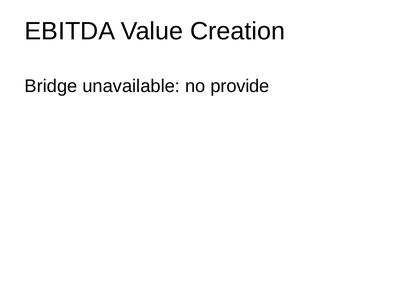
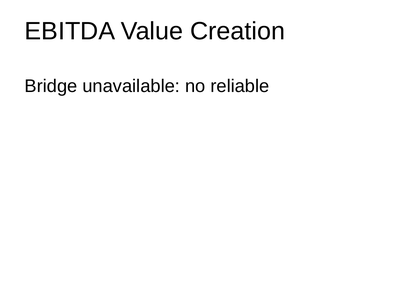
provide: provide -> reliable
